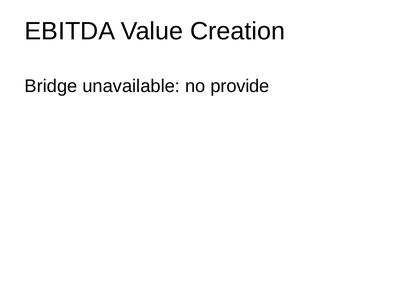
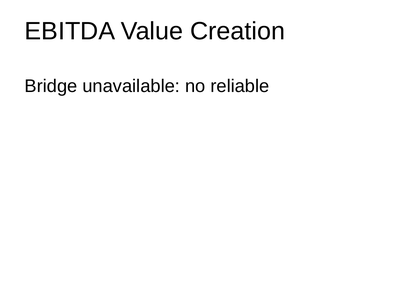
provide: provide -> reliable
